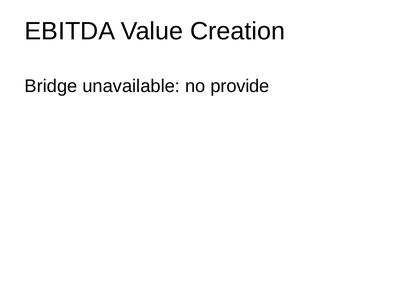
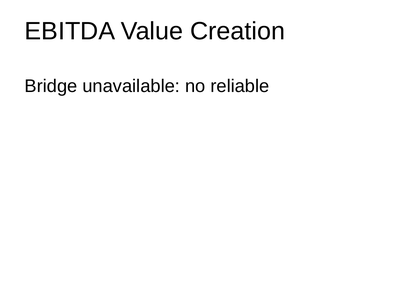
provide: provide -> reliable
